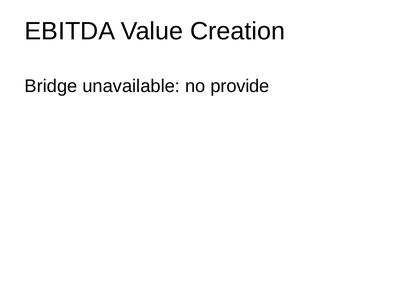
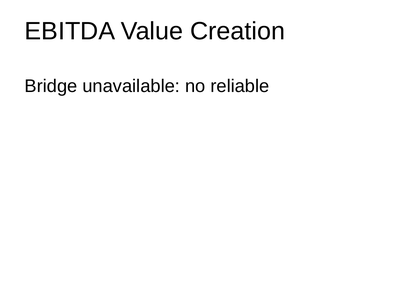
provide: provide -> reliable
